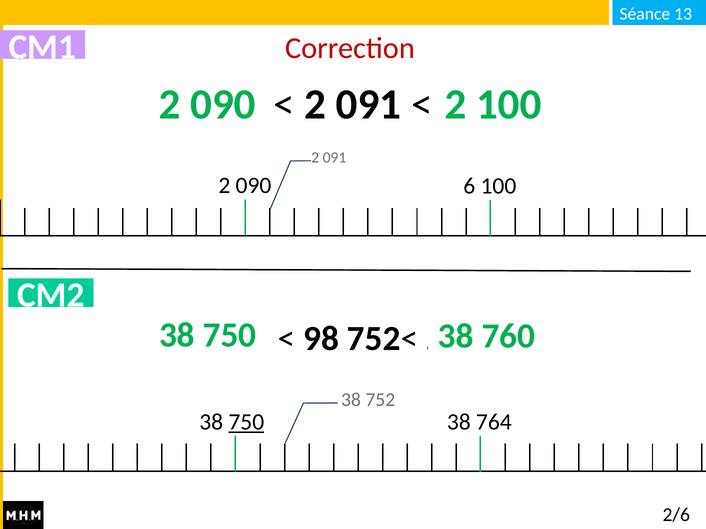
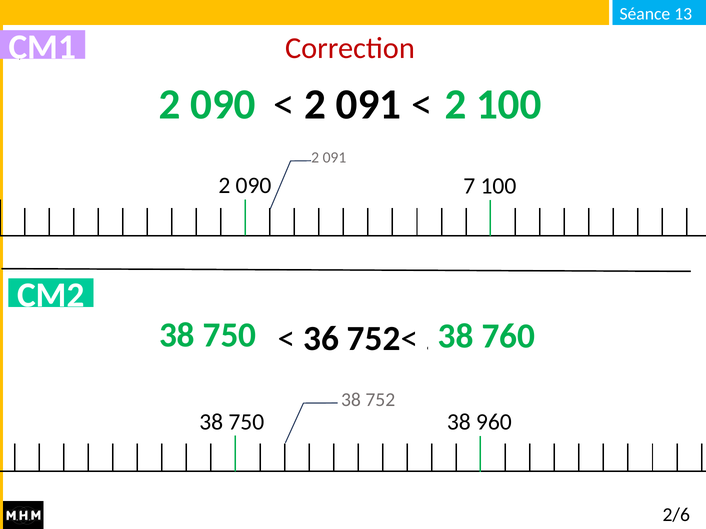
6: 6 -> 7
98: 98 -> 36
750 at (246, 422) underline: present -> none
764: 764 -> 960
